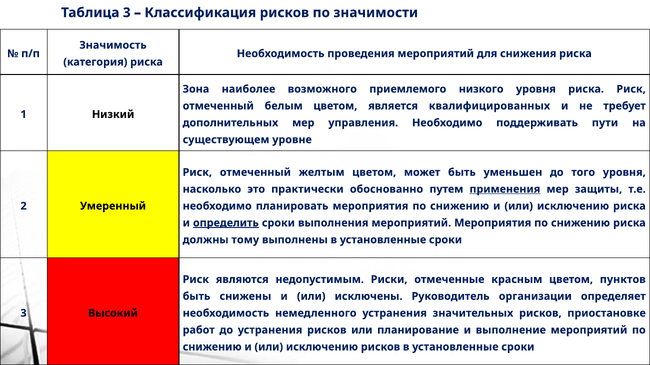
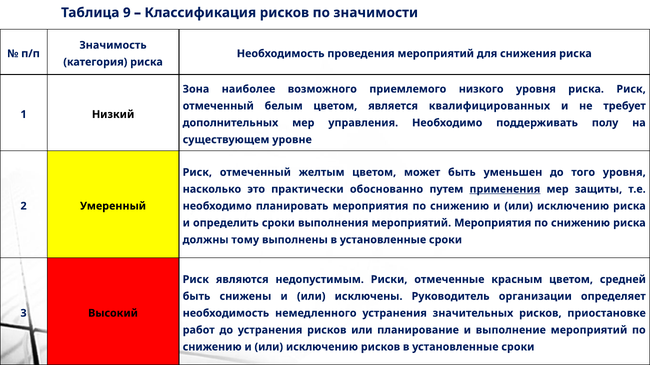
Таблица 3: 3 -> 9
пути: пути -> полу
определить underline: present -> none
пунктов: пунктов -> средней
